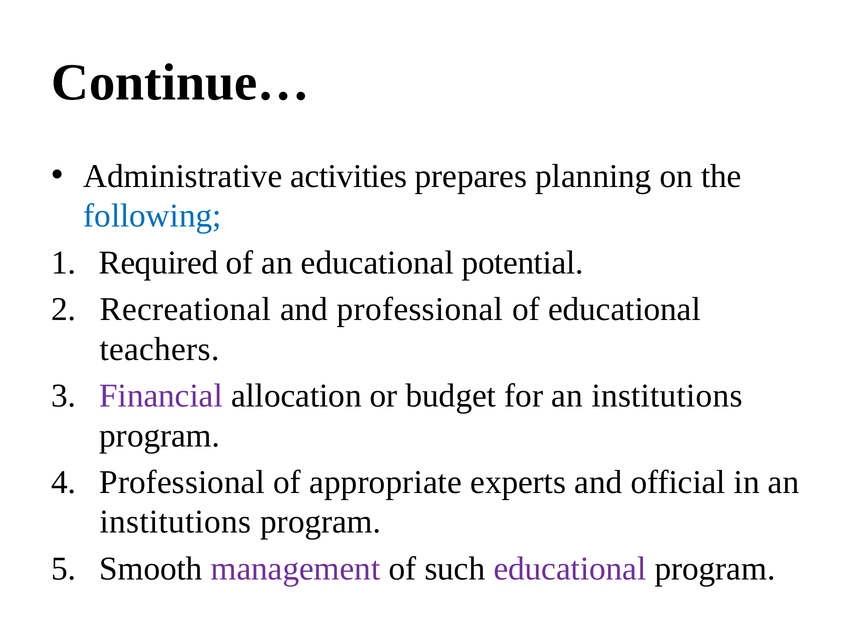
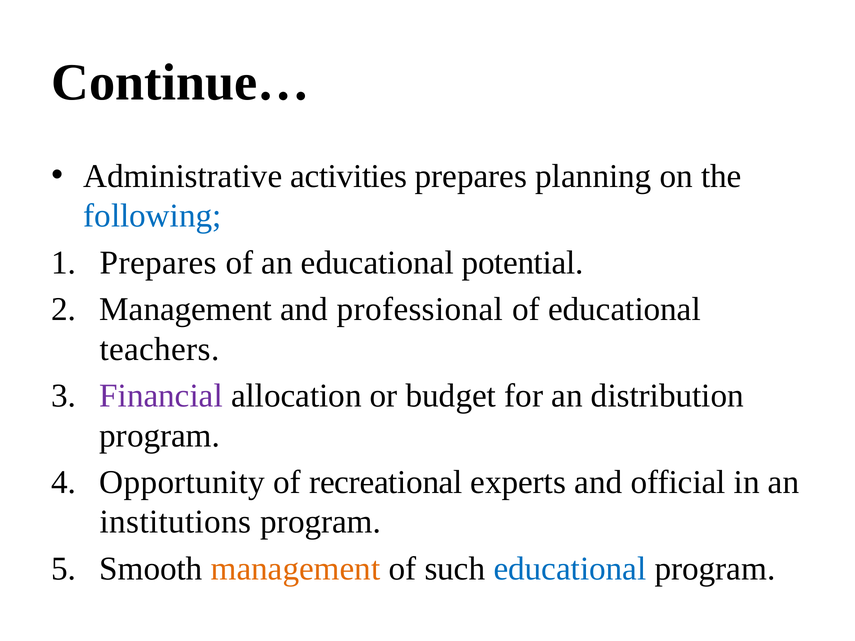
Required at (158, 263): Required -> Prepares
Recreational at (185, 309): Recreational -> Management
for an institutions: institutions -> distribution
Professional at (182, 482): Professional -> Opportunity
appropriate: appropriate -> recreational
management at (296, 569) colour: purple -> orange
educational at (570, 569) colour: purple -> blue
